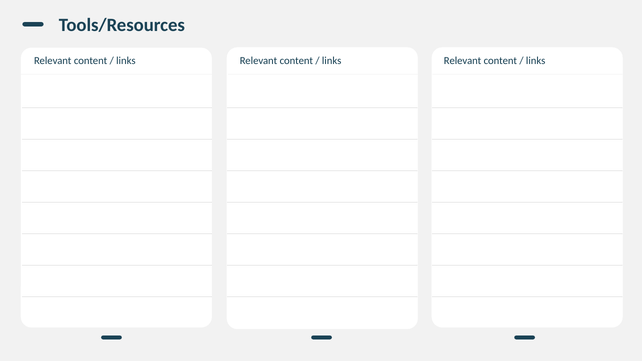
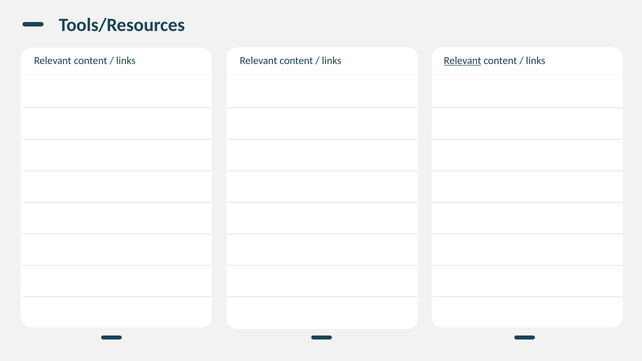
Relevant at (463, 61) underline: none -> present
